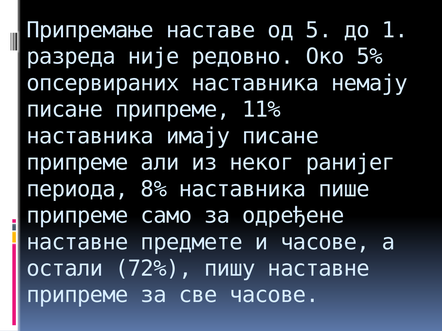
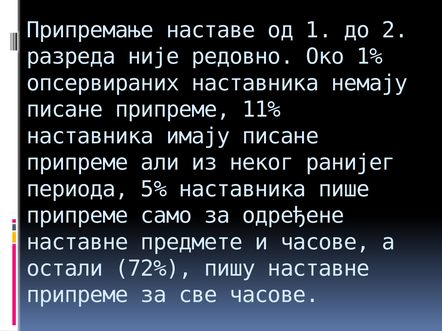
5: 5 -> 1
1: 1 -> 2
5%: 5% -> 1%
8%: 8% -> 5%
